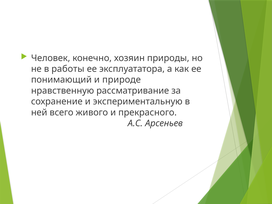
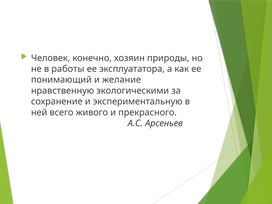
природе: природе -> желание
рассматривание: рассматривание -> экологическими
